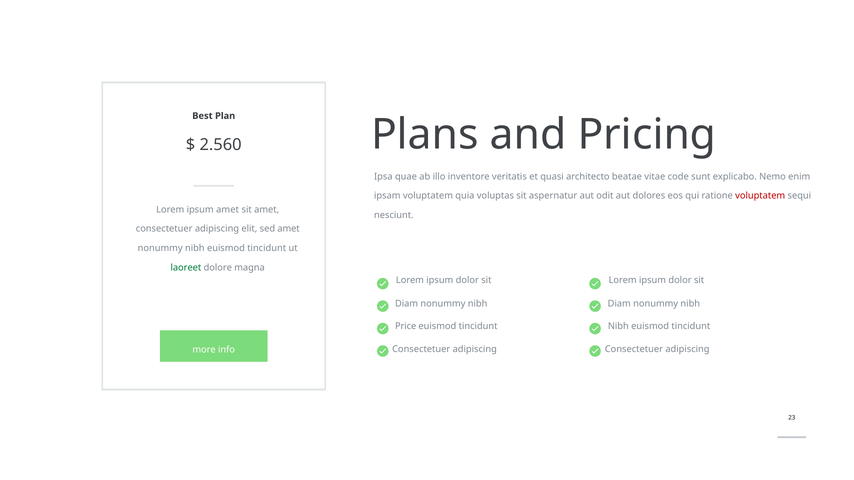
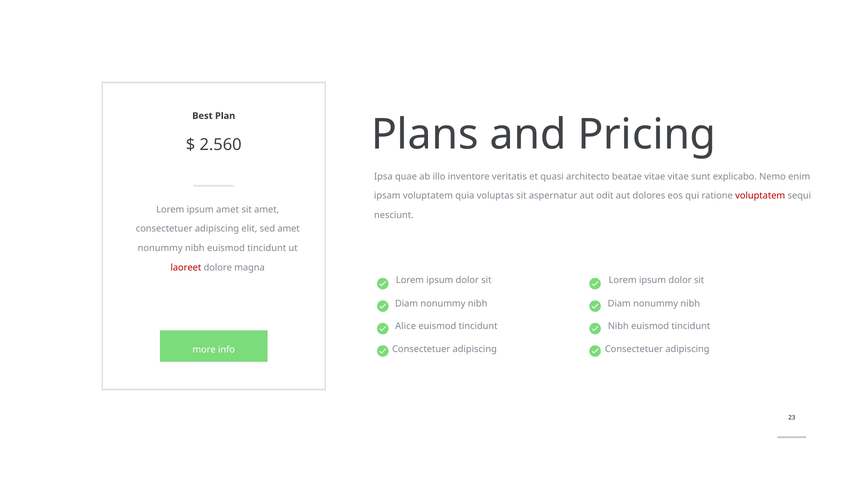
vitae code: code -> vitae
laoreet colour: green -> red
Price: Price -> Alice
